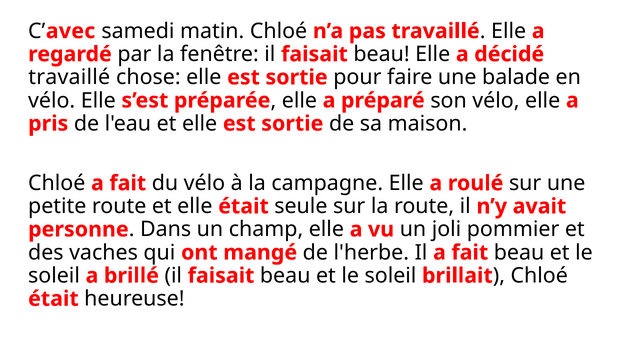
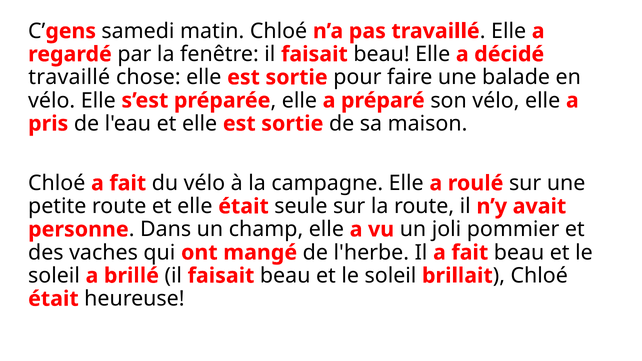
avec: avec -> gens
